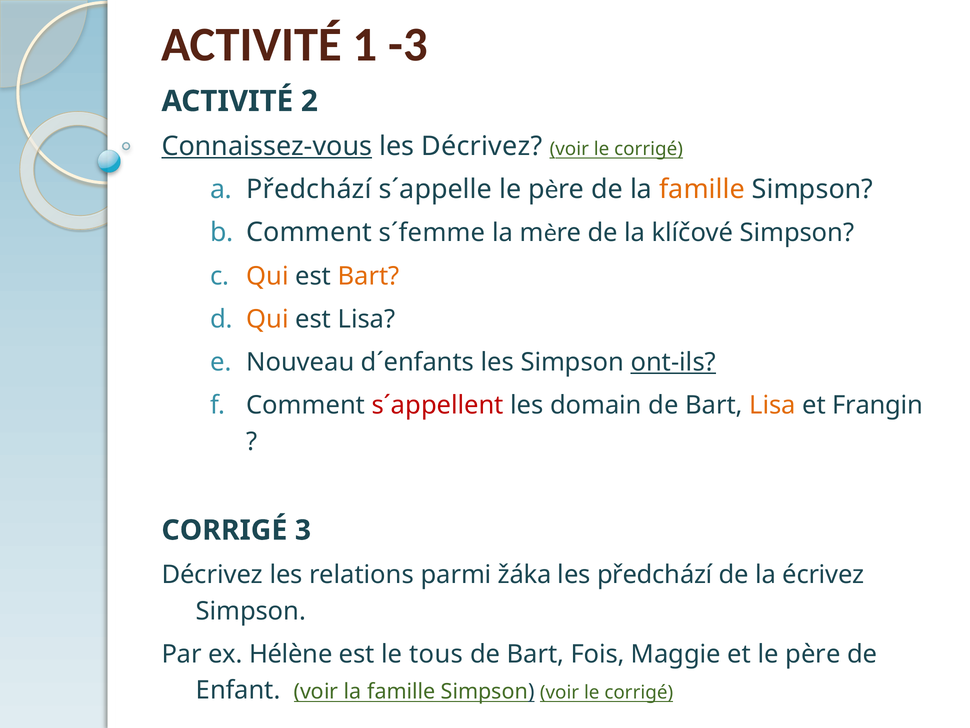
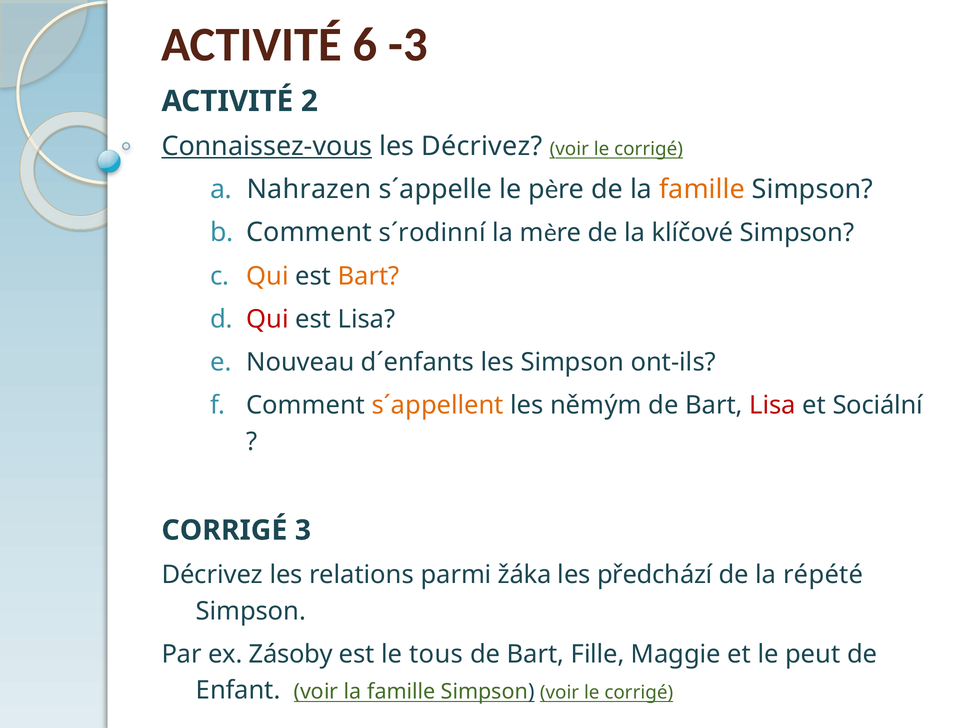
1: 1 -> 6
Předchází at (309, 189): Předchází -> Nahrazen
s´femme: s´femme -> s´rodinní
Qui at (268, 319) colour: orange -> red
ont-ils underline: present -> none
s´appellent colour: red -> orange
domain: domain -> němým
Lisa at (772, 405) colour: orange -> red
Frangin: Frangin -> Sociální
écrivez: écrivez -> répété
Hélène: Hélène -> Zásoby
Fois: Fois -> Fille
père: père -> peut
